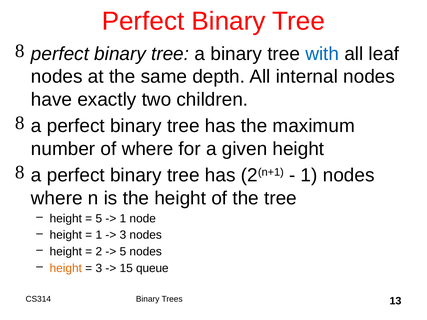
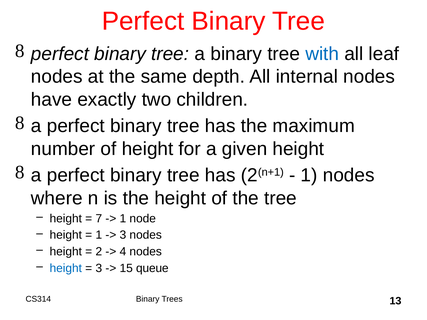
of where: where -> height
5 at (99, 219): 5 -> 7
5 at (123, 252): 5 -> 4
height at (66, 268) colour: orange -> blue
